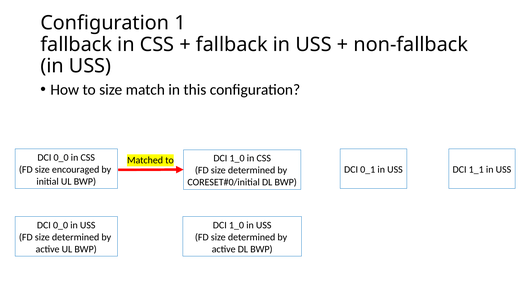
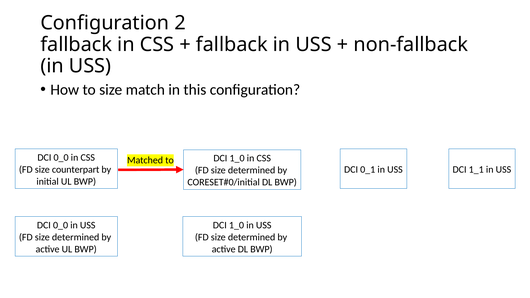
1: 1 -> 2
encouraged: encouraged -> counterpart
